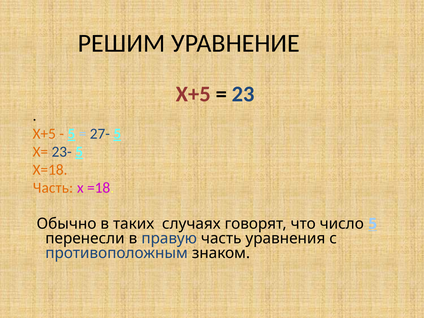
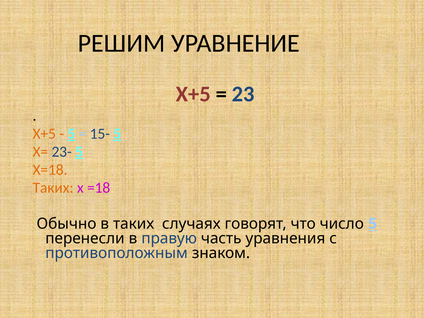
27-: 27- -> 15-
Часть at (53, 188): Часть -> Таких
